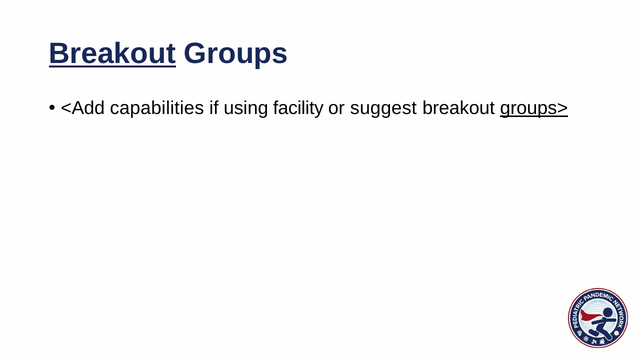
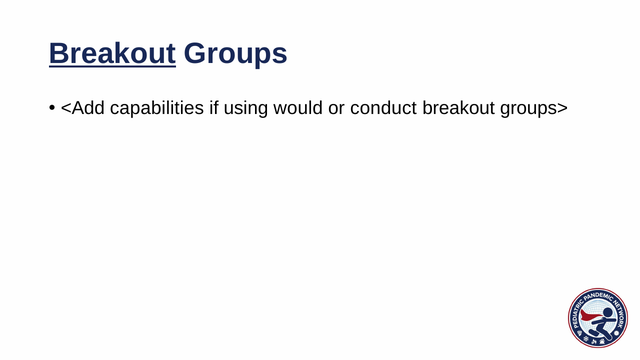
facility: facility -> would
suggest: suggest -> conduct
groups> underline: present -> none
